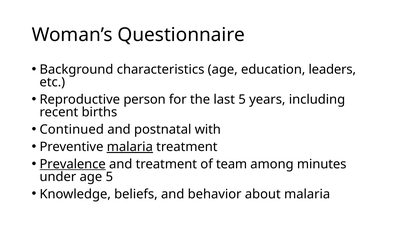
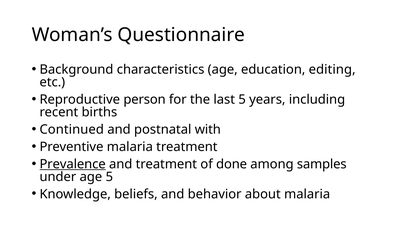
leaders: leaders -> editing
malaria at (130, 147) underline: present -> none
team: team -> done
minutes: minutes -> samples
